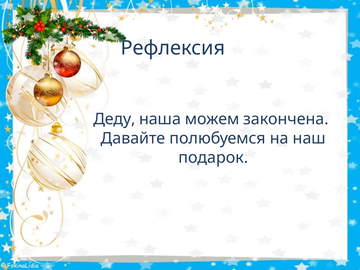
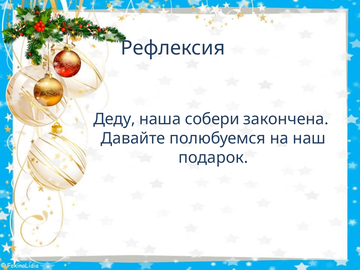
можем: можем -> собери
